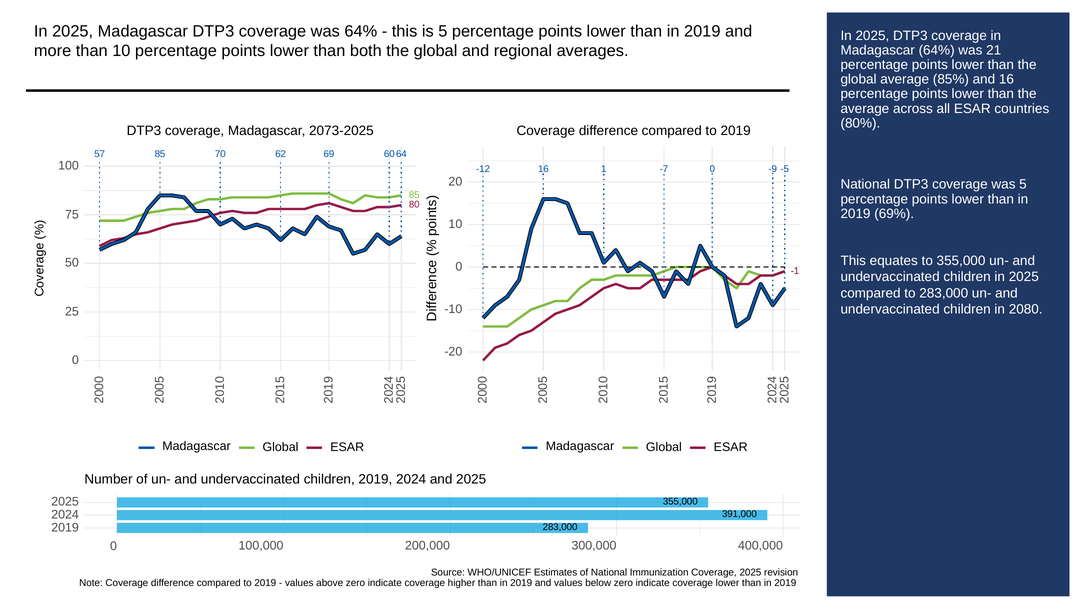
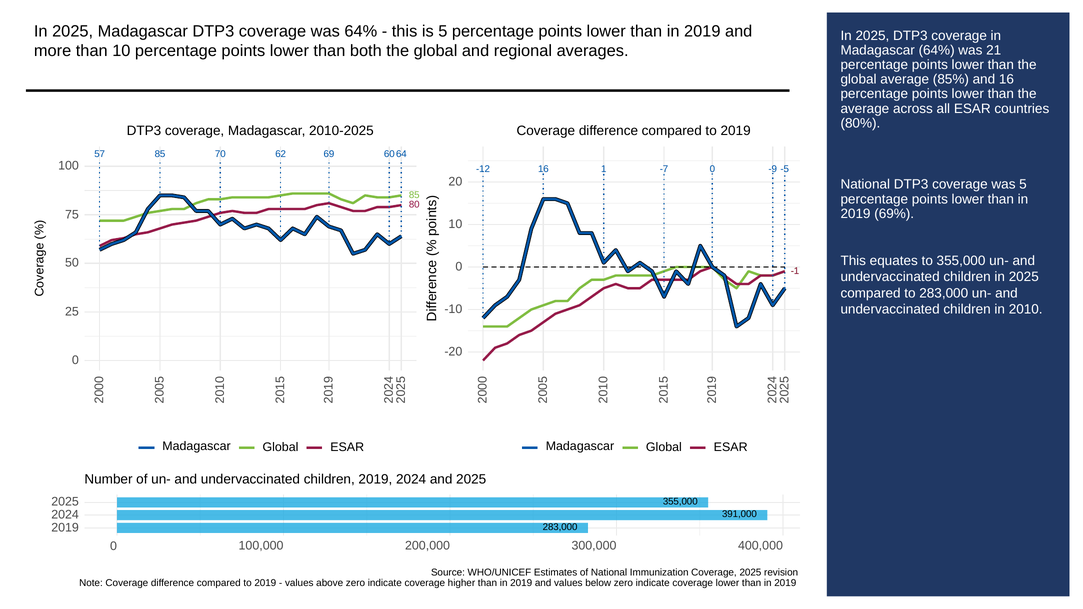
2073-2025: 2073-2025 -> 2010-2025
2080: 2080 -> 2010
